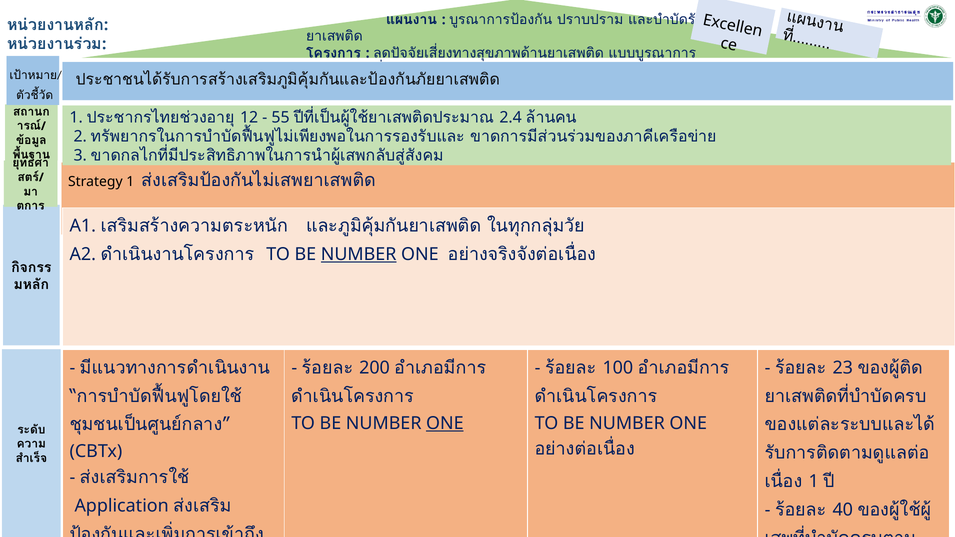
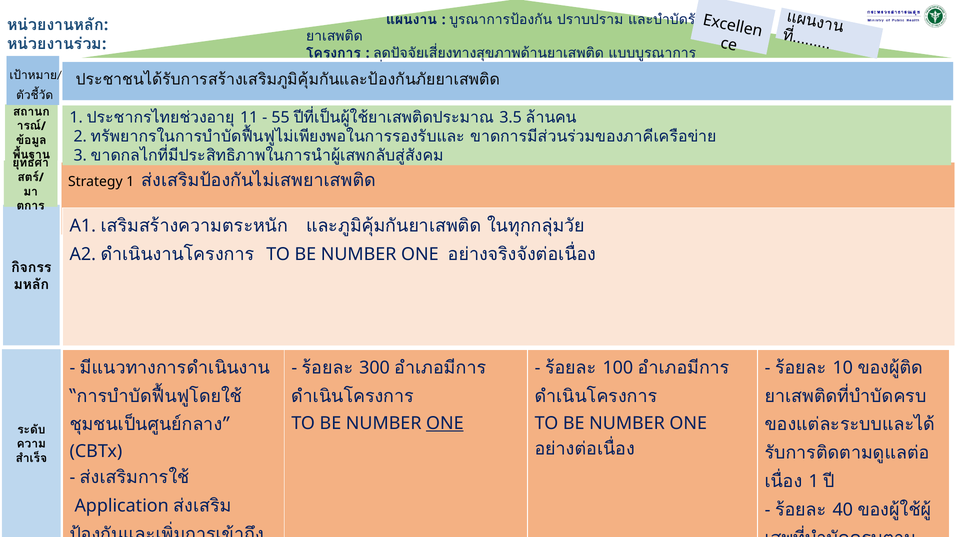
12: 12 -> 11
2.4: 2.4 -> 3.5
NUMBER at (359, 254) underline: present -> none
200: 200 -> 300
23: 23 -> 10
